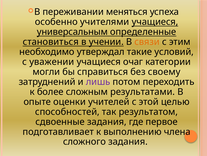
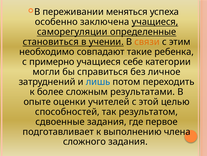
учителями: учителями -> заключена
универсальным: универсальным -> саморегуляции
утверждал: утверждал -> совпадают
условий: условий -> ребенка
уважении: уважении -> примерно
очаг: очаг -> себе
своему: своему -> личное
лишь colour: purple -> blue
